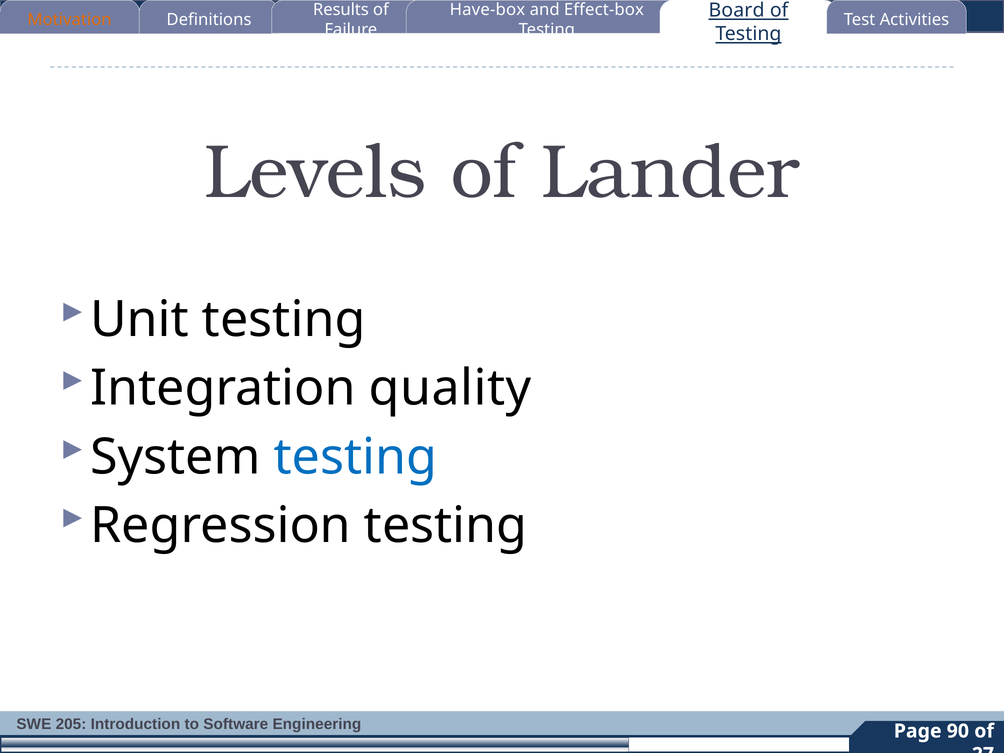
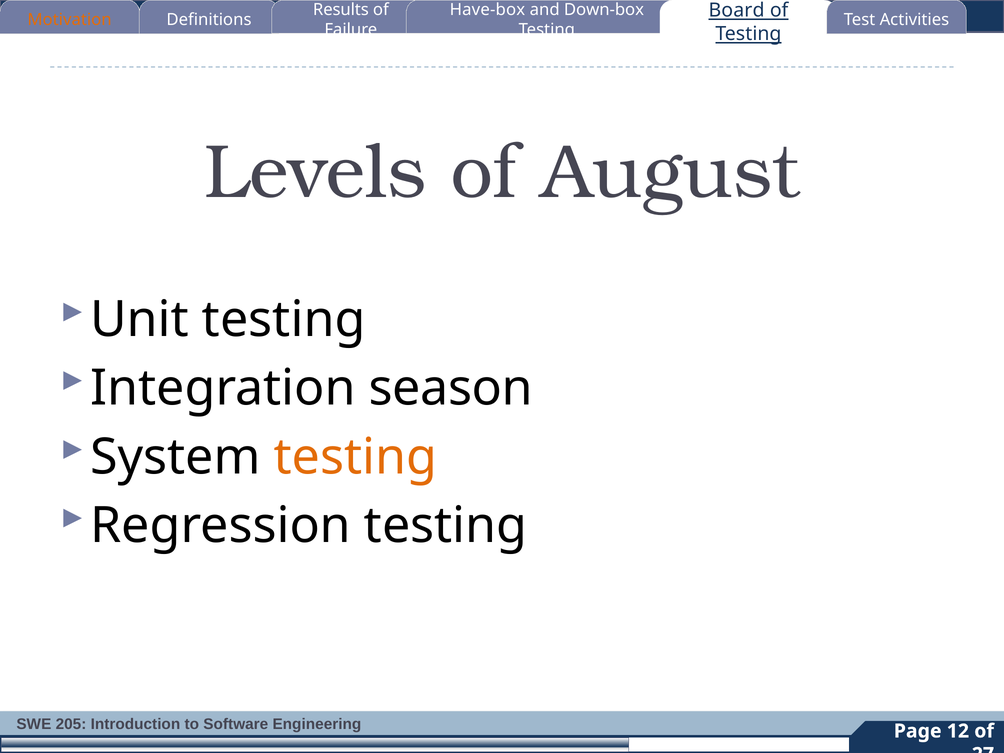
Effect-box: Effect-box -> Down-box
Lander: Lander -> August
quality: quality -> season
testing at (355, 457) colour: blue -> orange
90: 90 -> 12
